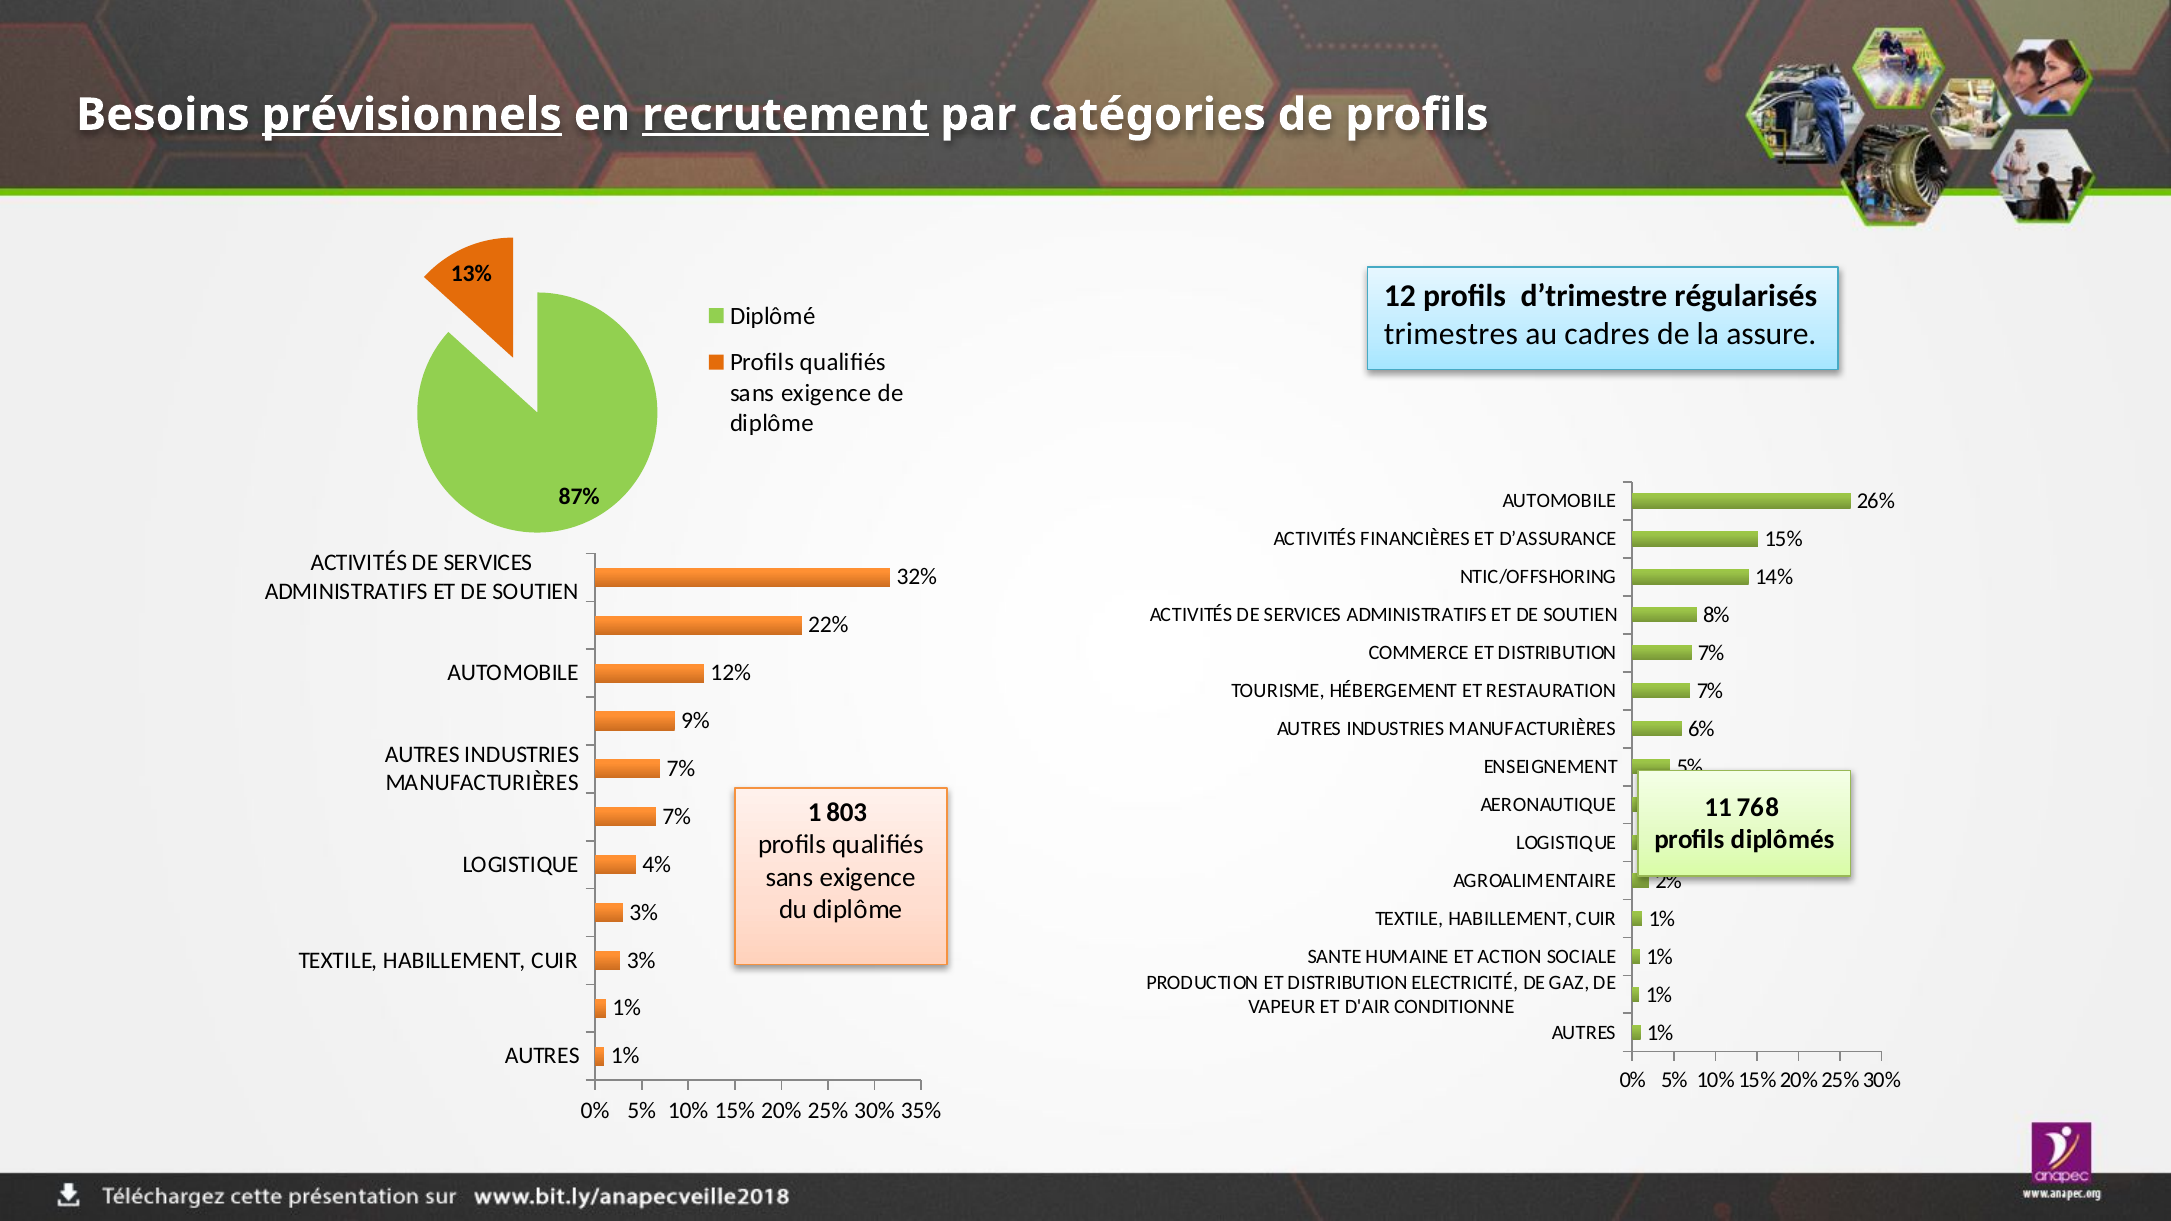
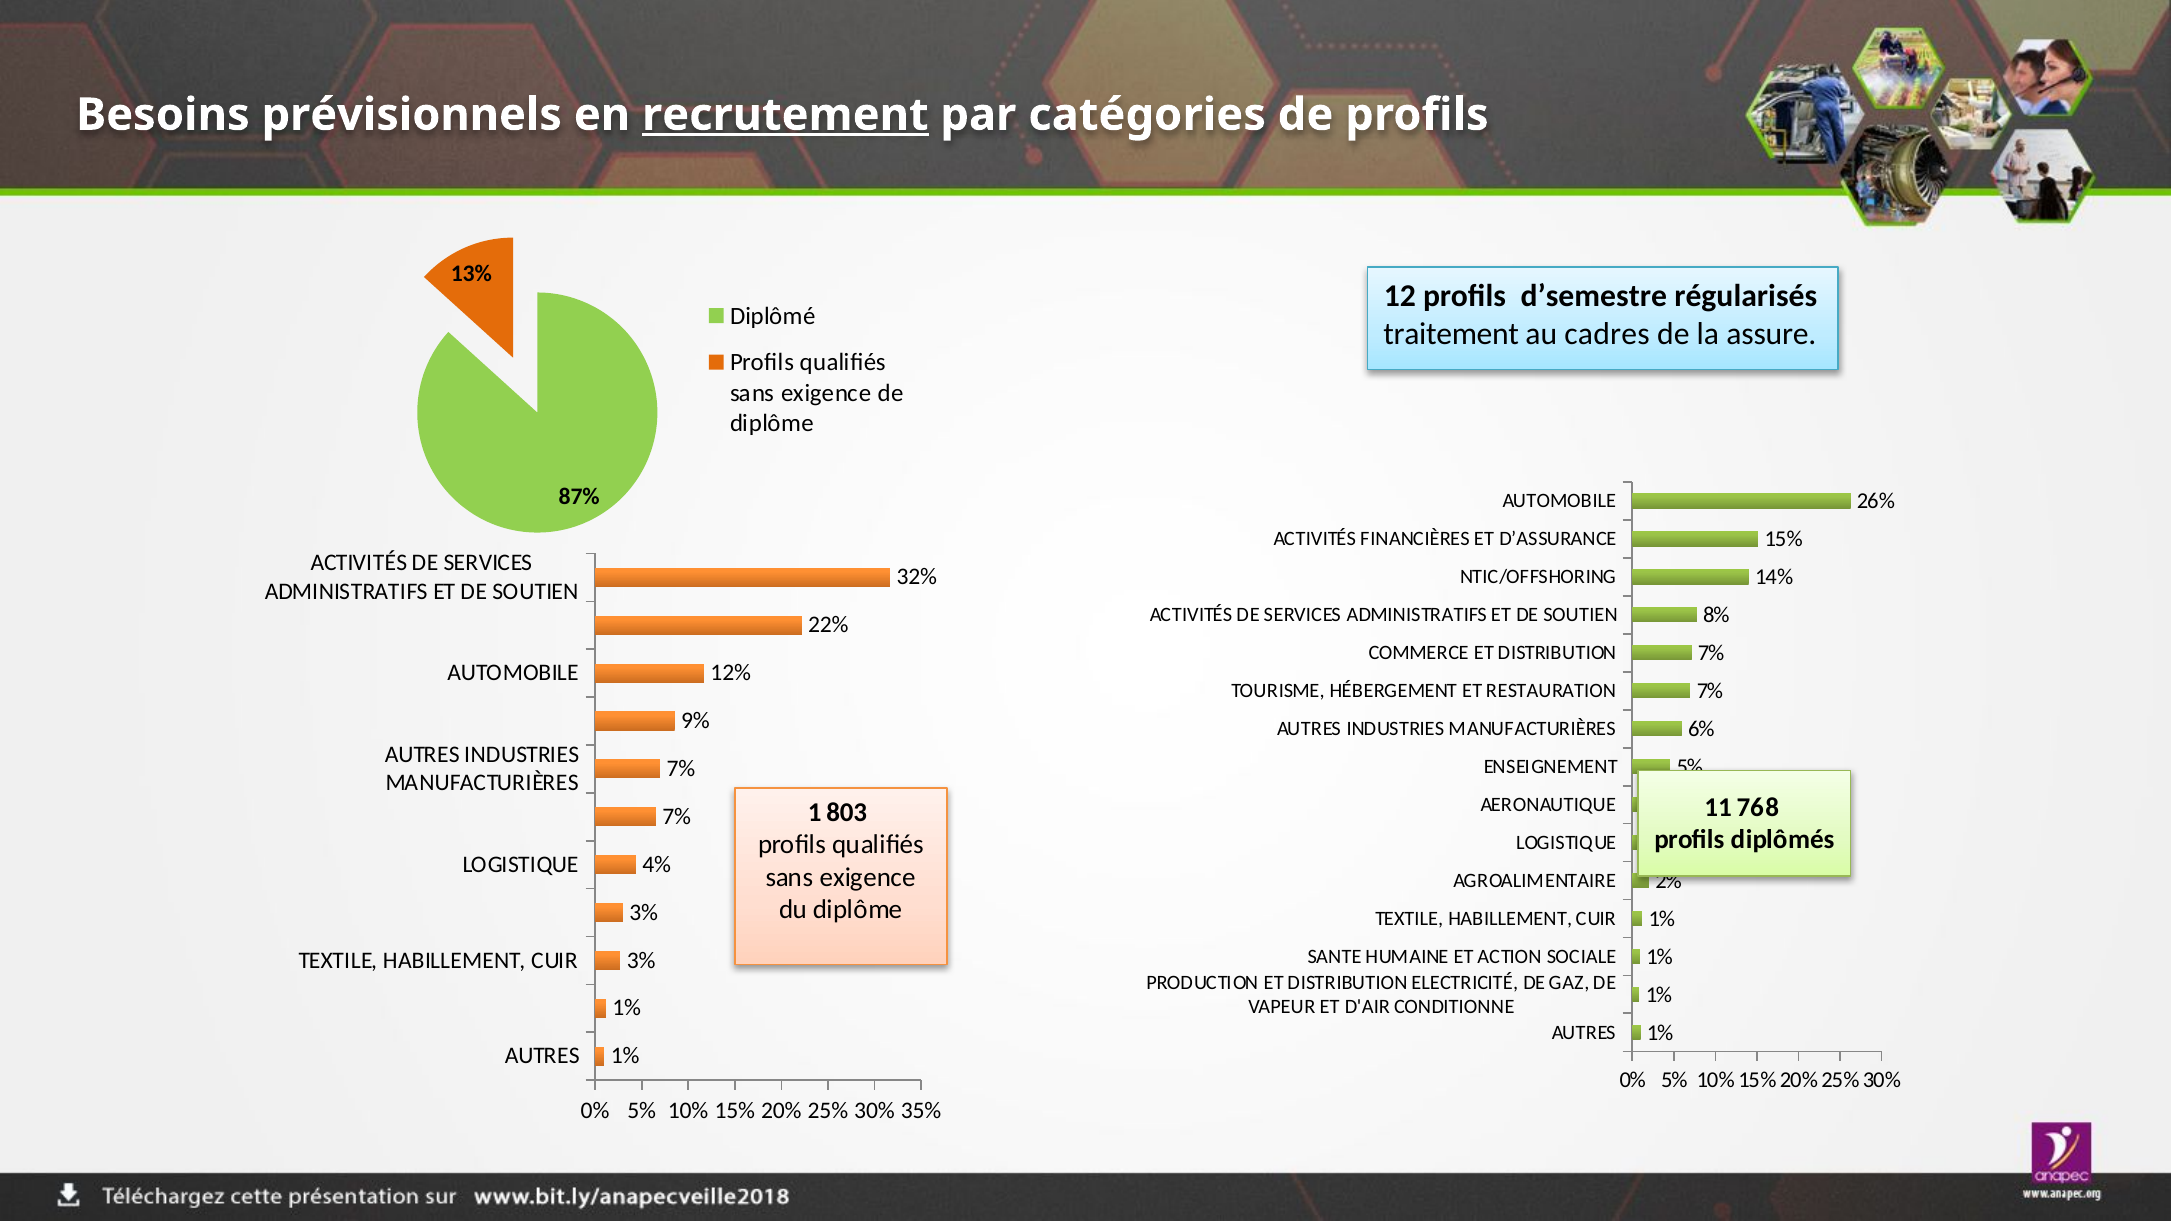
prévisionnels underline: present -> none
d’trimestre: d’trimestre -> d’semestre
trimestres: trimestres -> traitement
